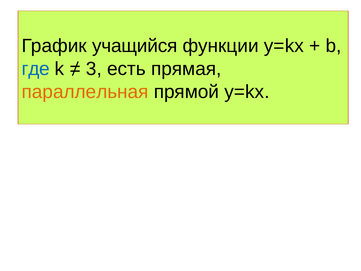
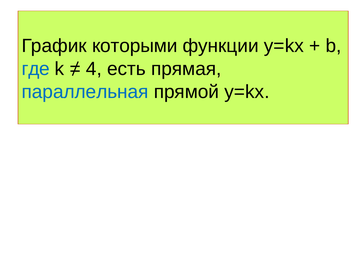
учащийся: учащийся -> которыми
3: 3 -> 4
параллельная colour: orange -> blue
